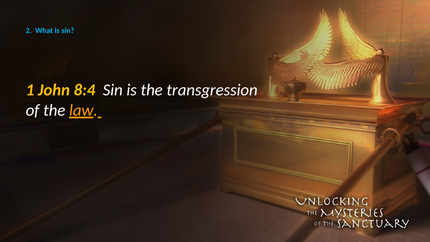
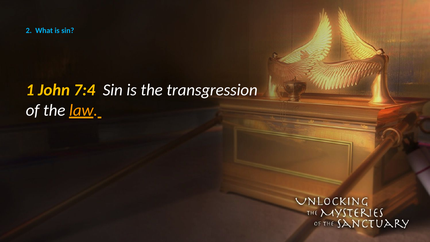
8:4: 8:4 -> 7:4
